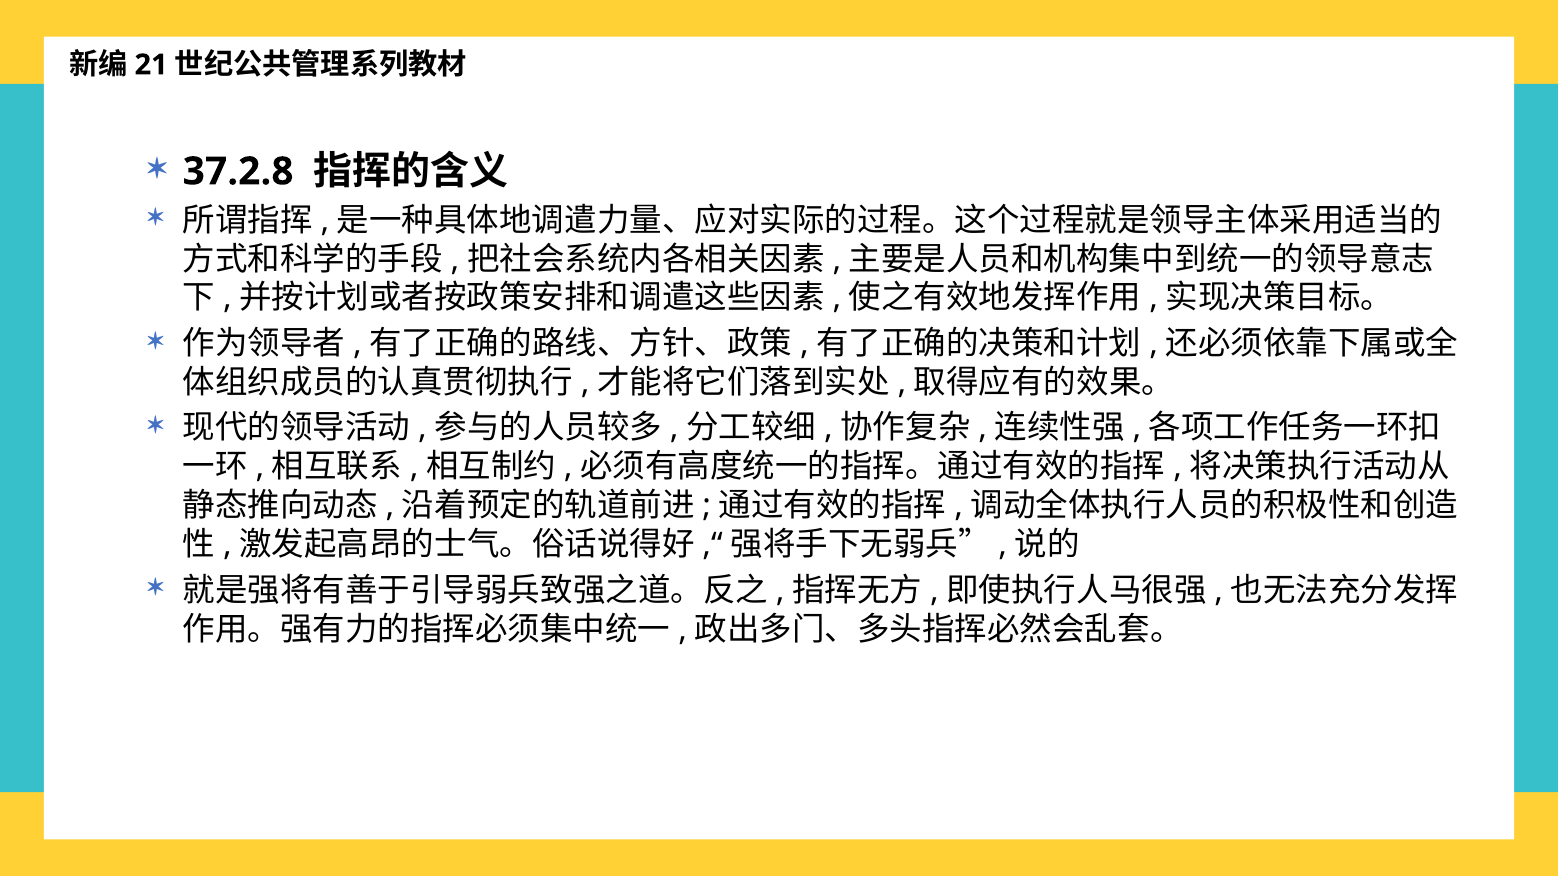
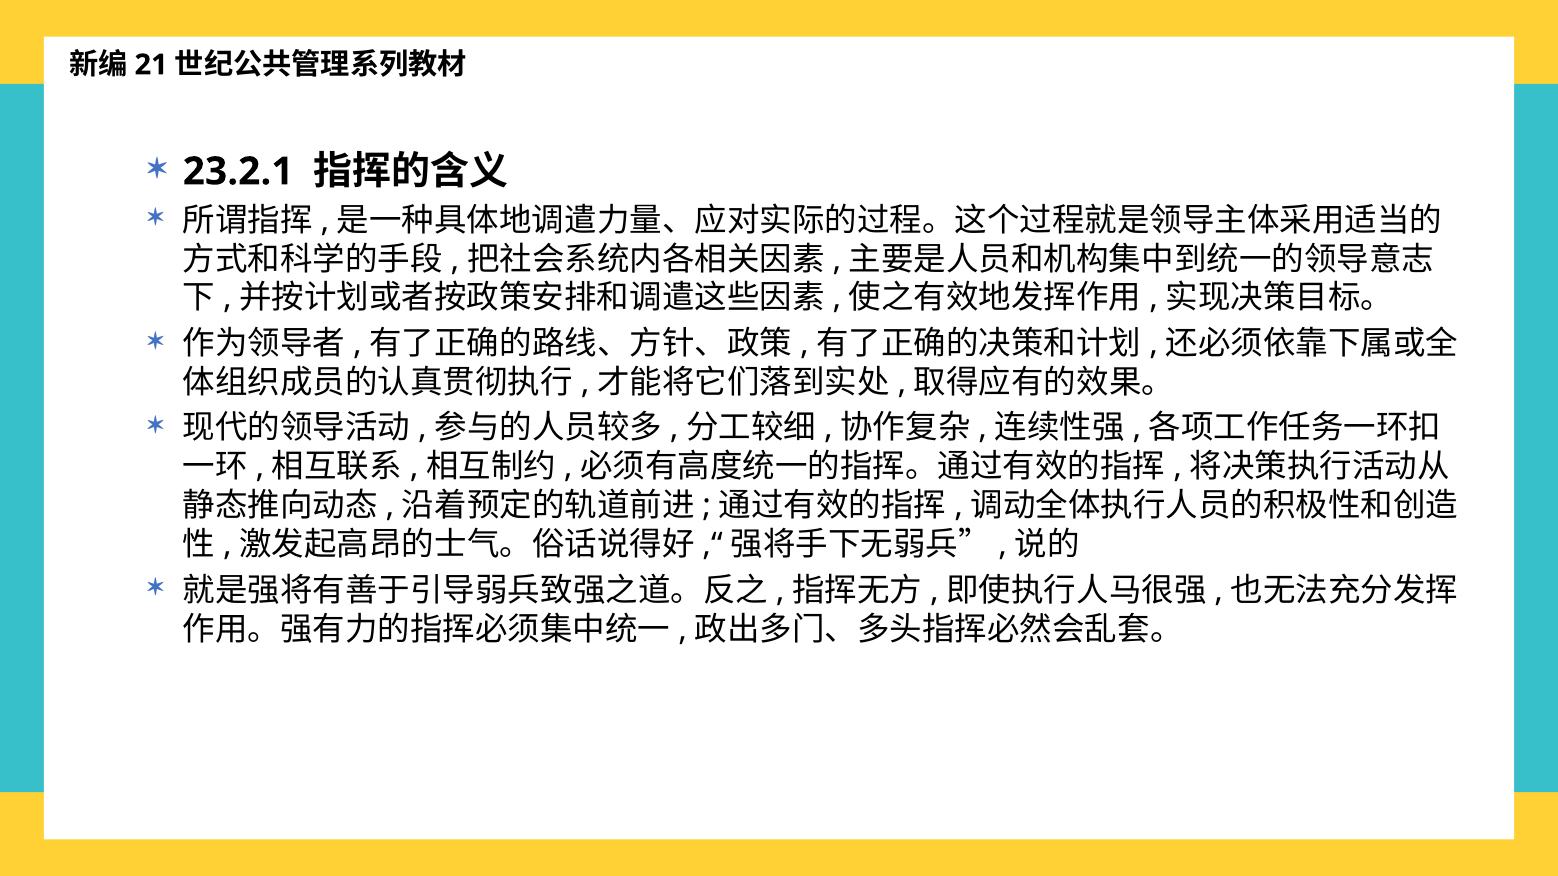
37.2.8: 37.2.8 -> 23.2.1
